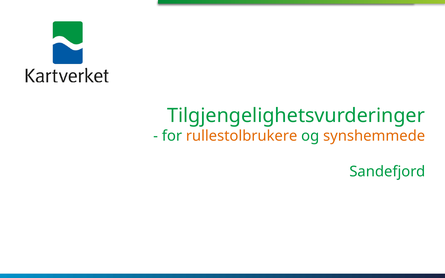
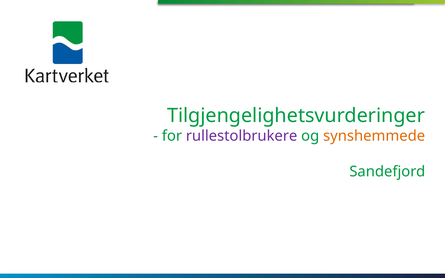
rullestolbrukere colour: orange -> purple
